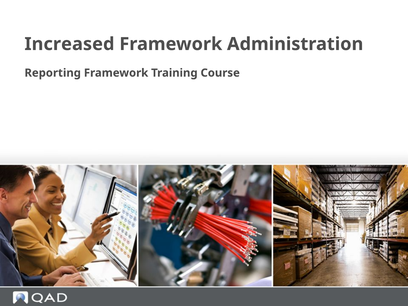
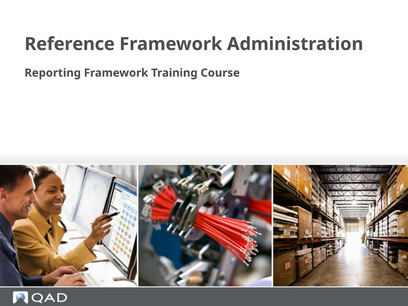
Increased: Increased -> Reference
